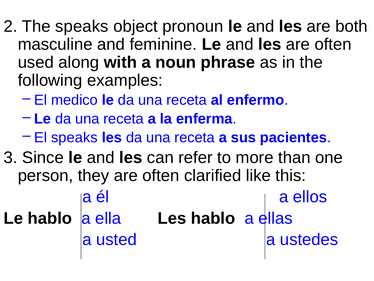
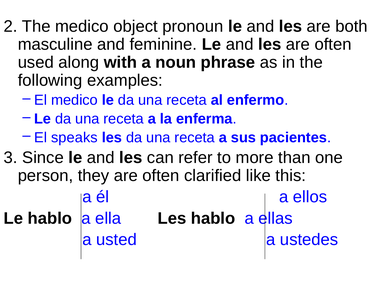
The speaks: speaks -> medico
